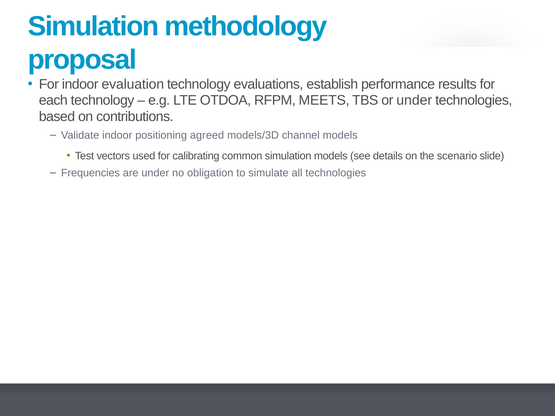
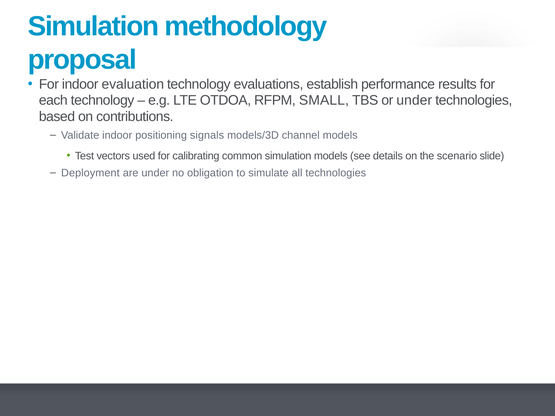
MEETS: MEETS -> SMALL
agreed: agreed -> signals
Frequencies: Frequencies -> Deployment
